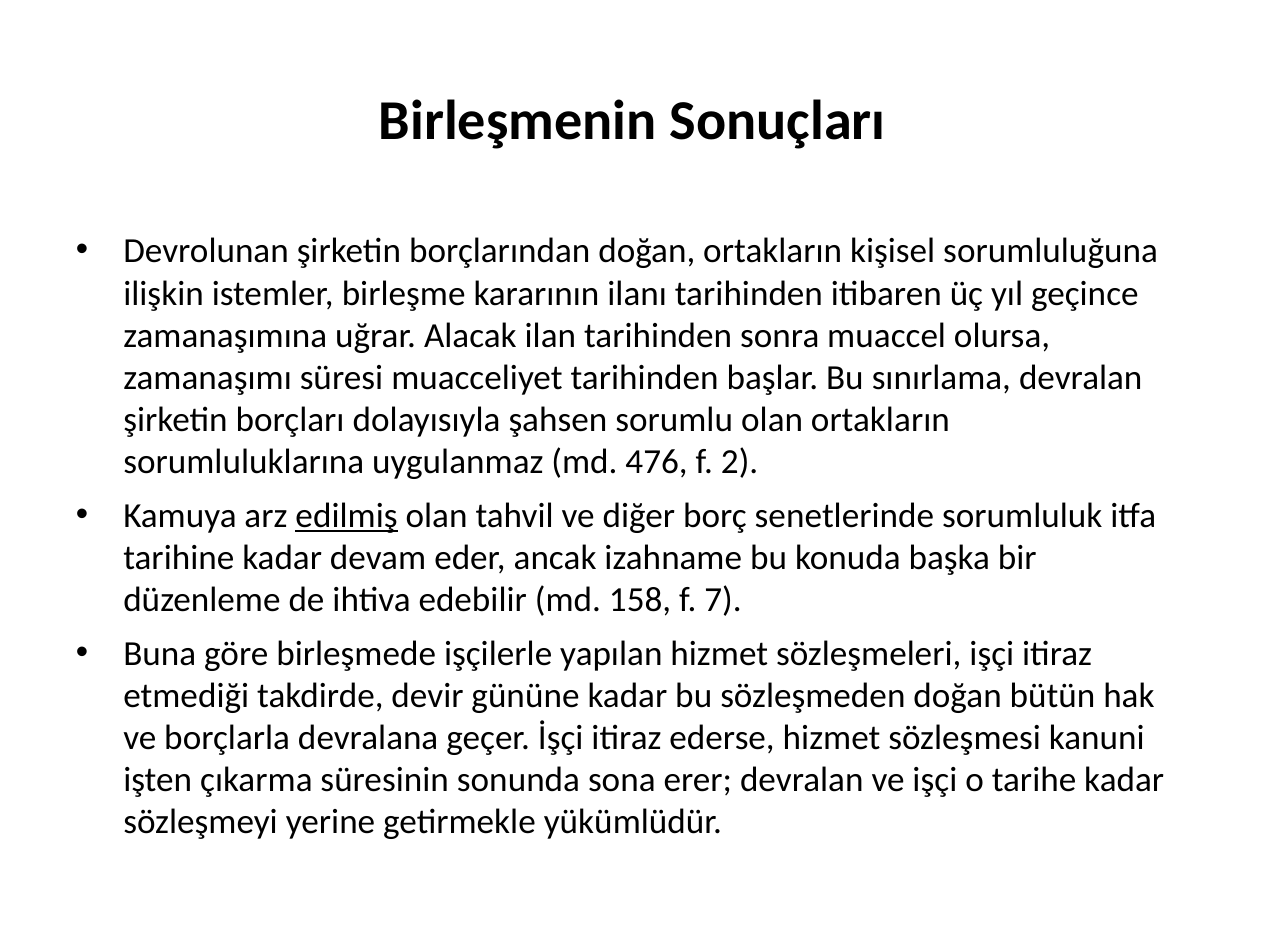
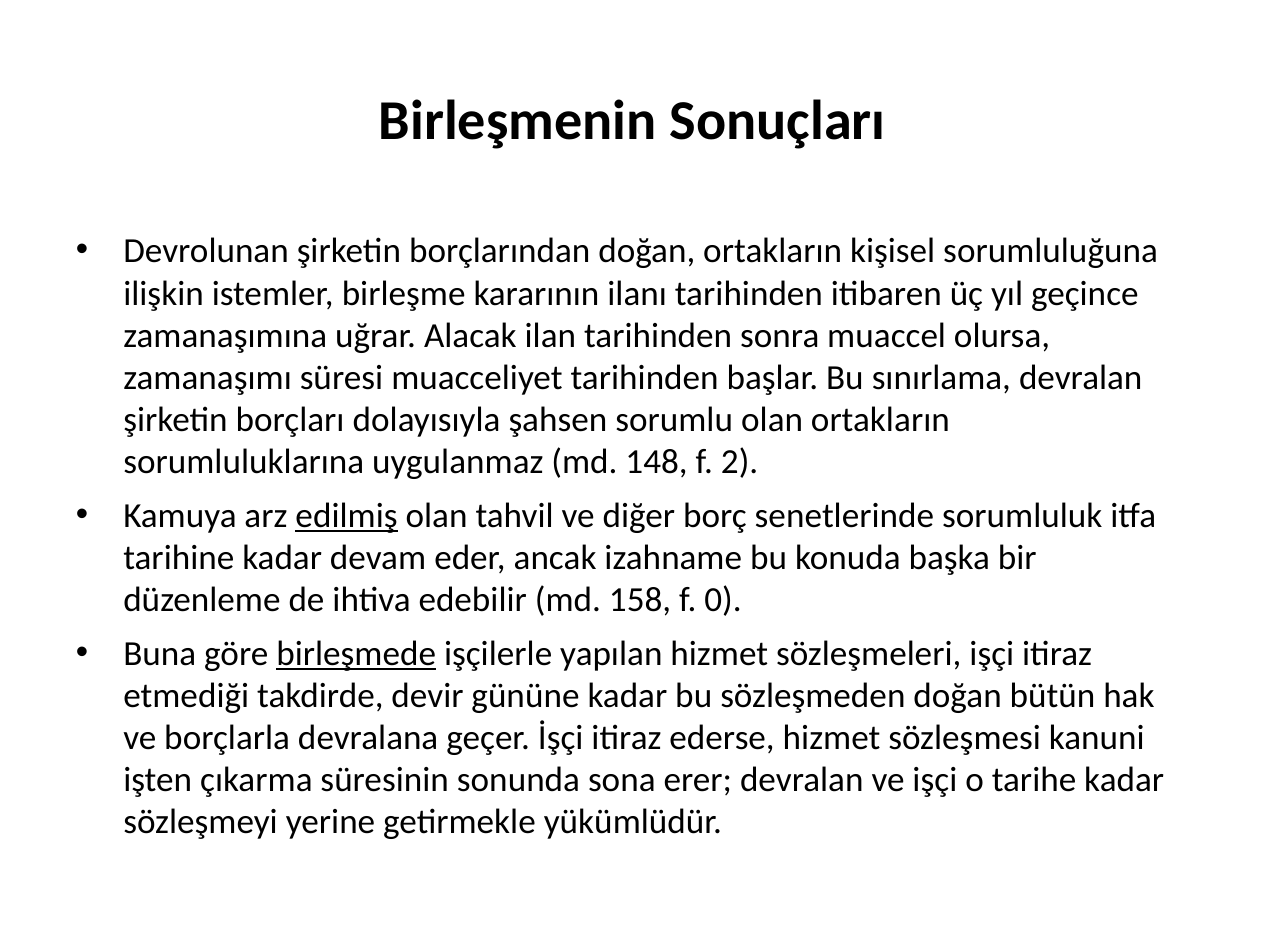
476: 476 -> 148
7: 7 -> 0
birleşmede underline: none -> present
